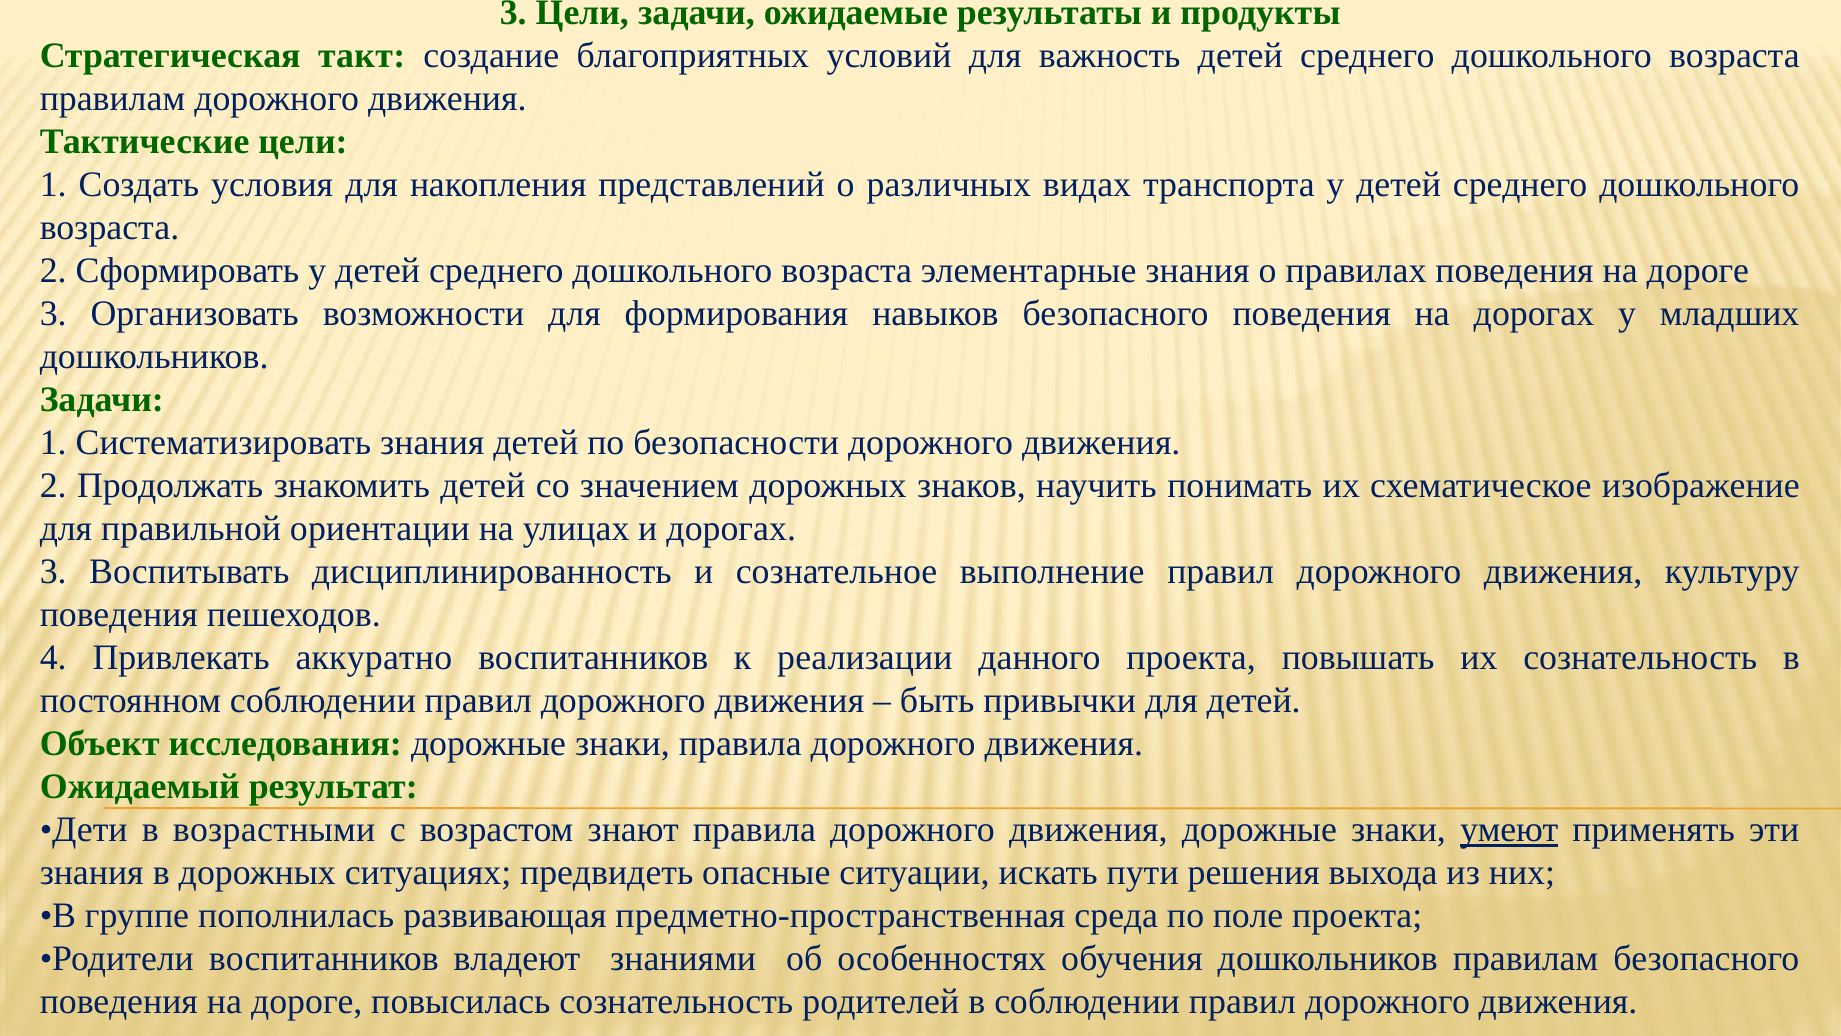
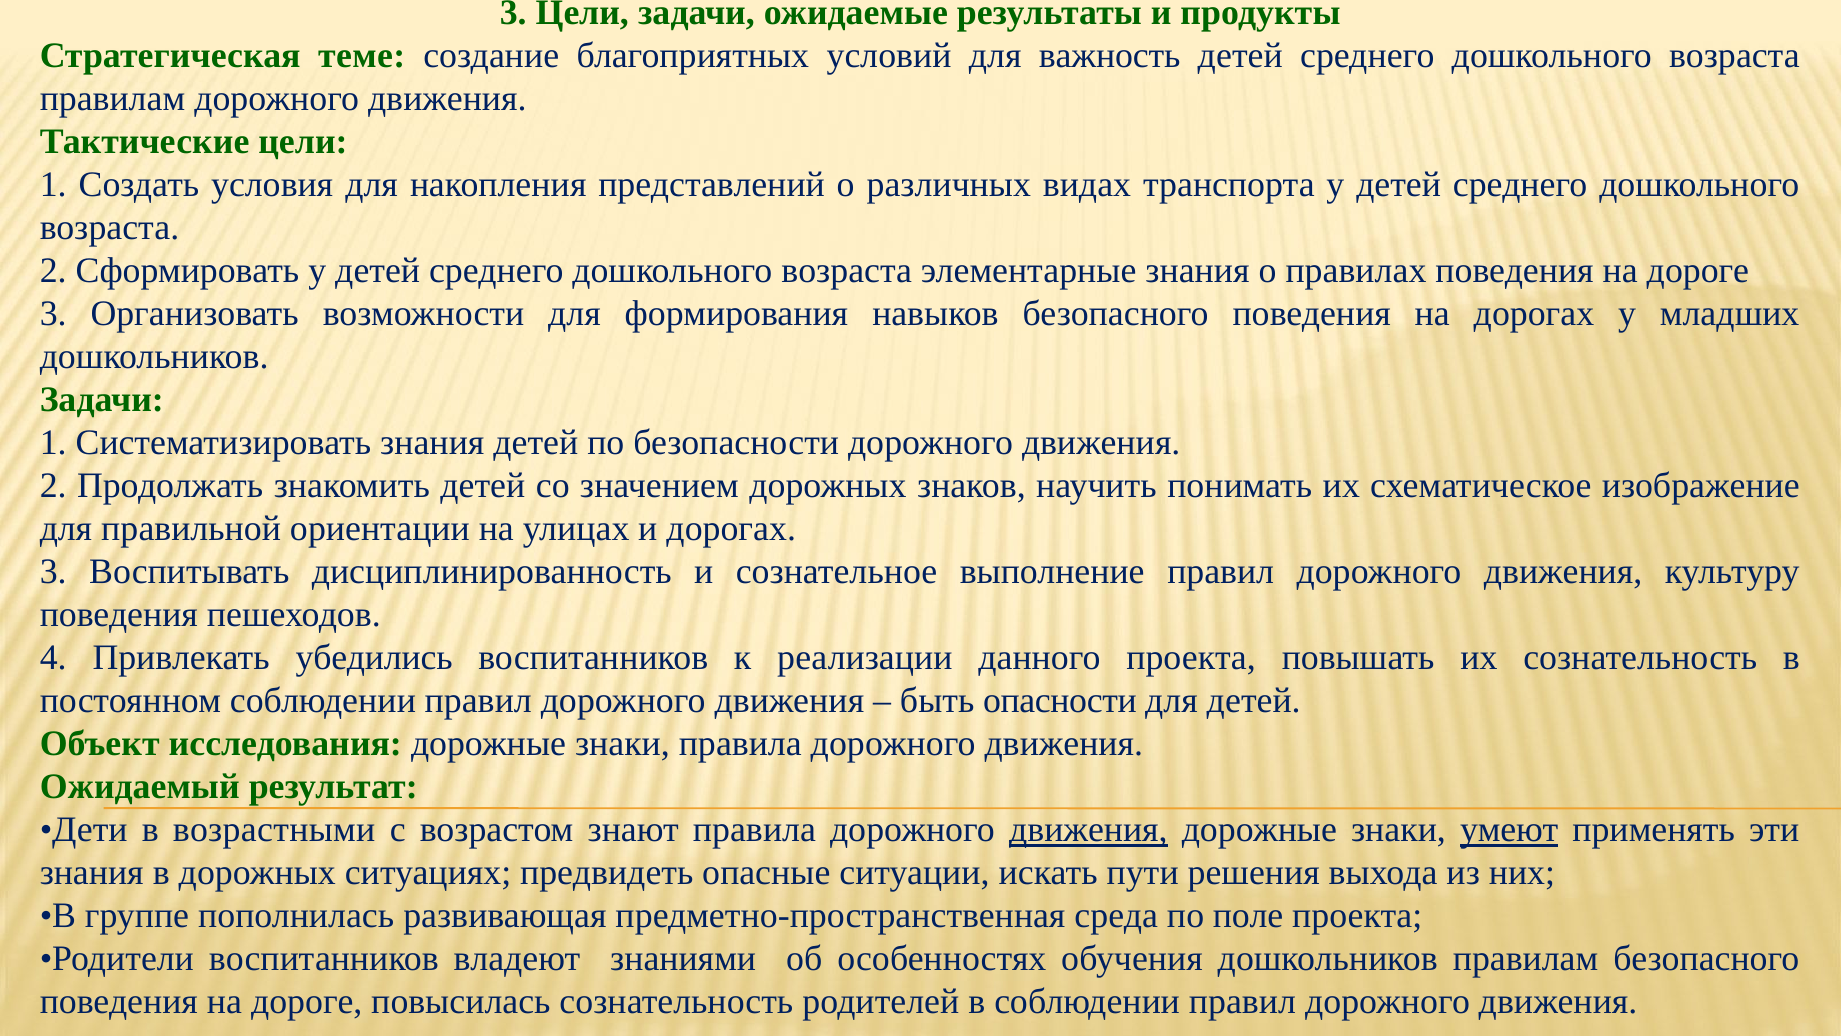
такт: такт -> теме
аккуратно: аккуратно -> убедились
привычки: привычки -> опасности
движения at (1088, 830) underline: none -> present
